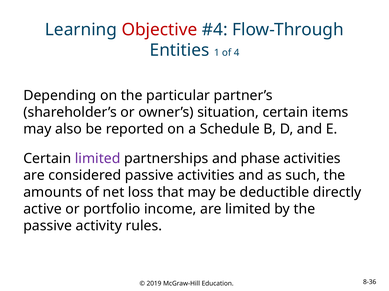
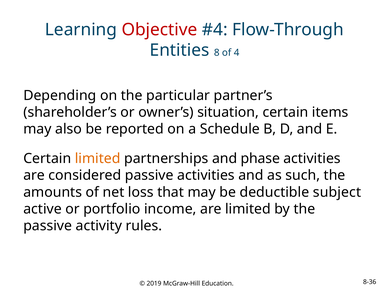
1: 1 -> 8
limited at (98, 159) colour: purple -> orange
directly: directly -> subject
